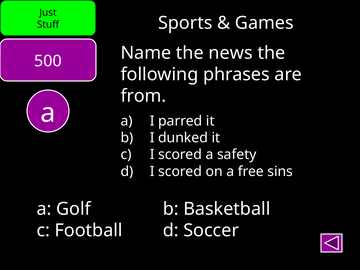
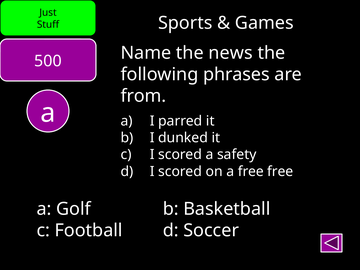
free sins: sins -> free
